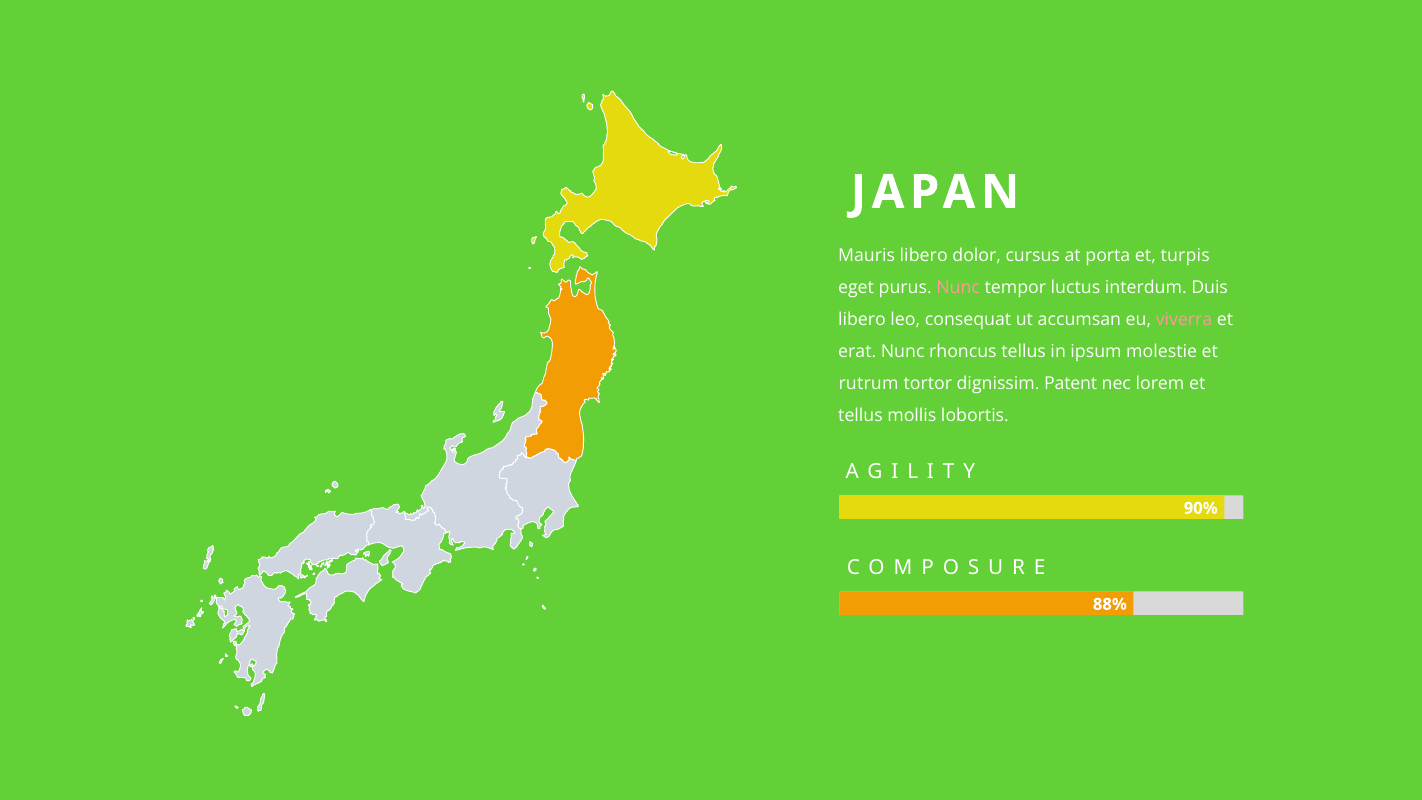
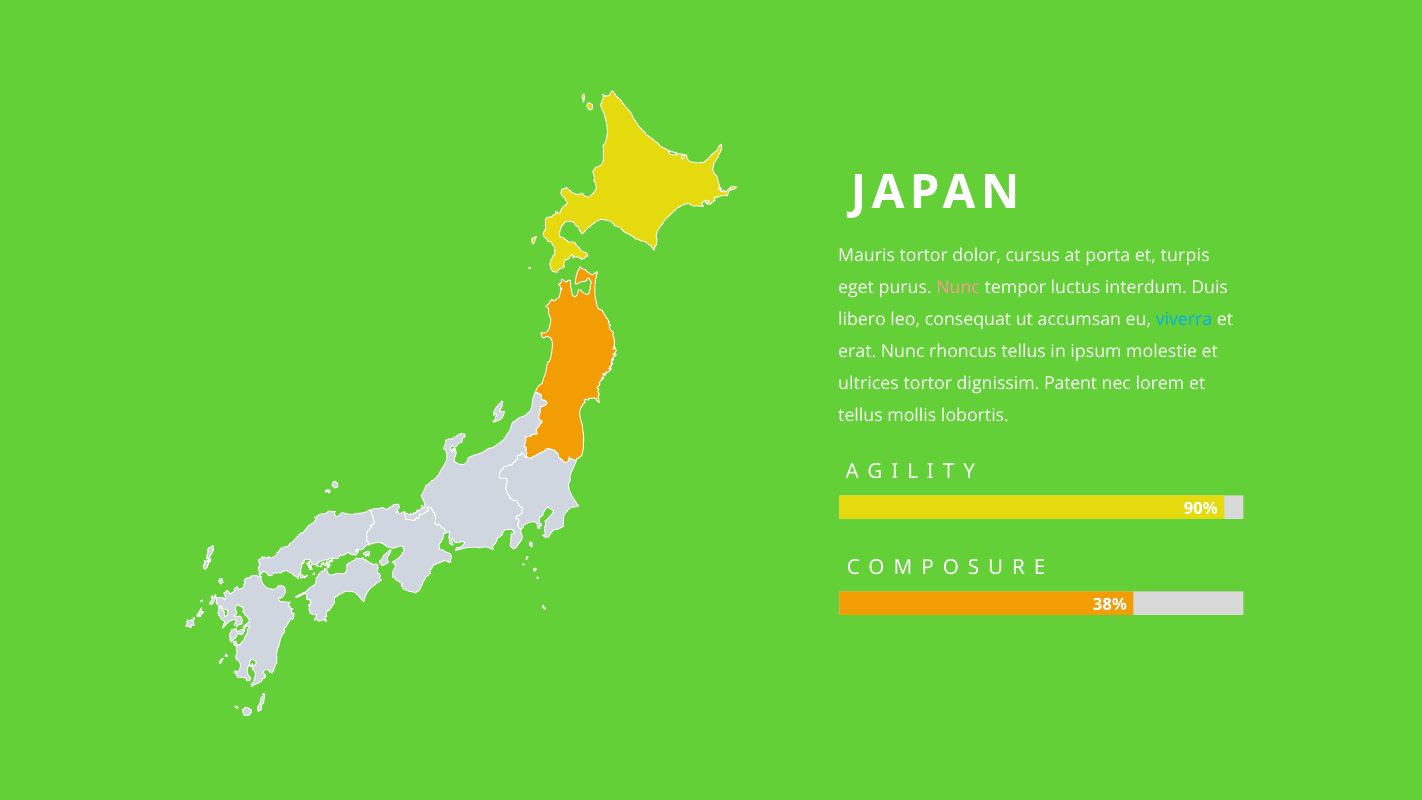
Mauris libero: libero -> tortor
viverra colour: pink -> light blue
rutrum: rutrum -> ultrices
88%: 88% -> 38%
